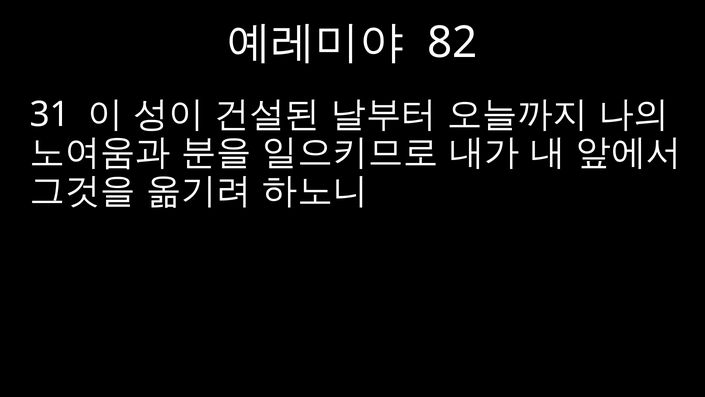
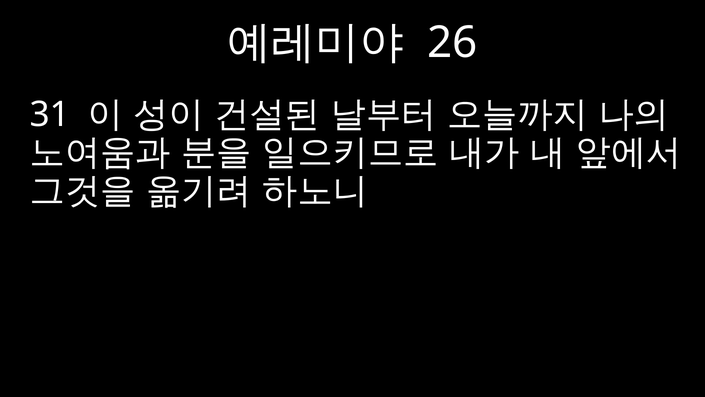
82: 82 -> 26
